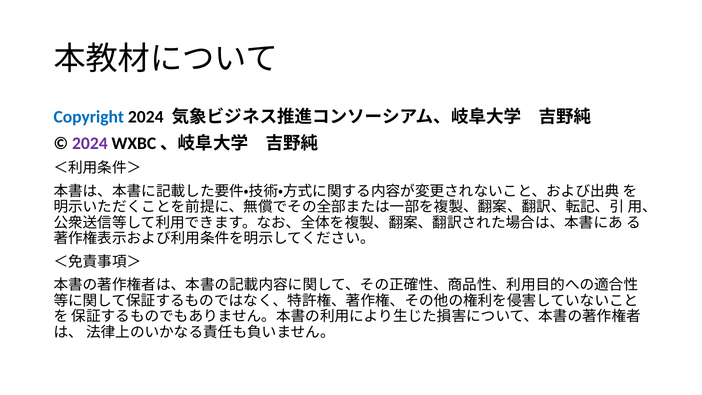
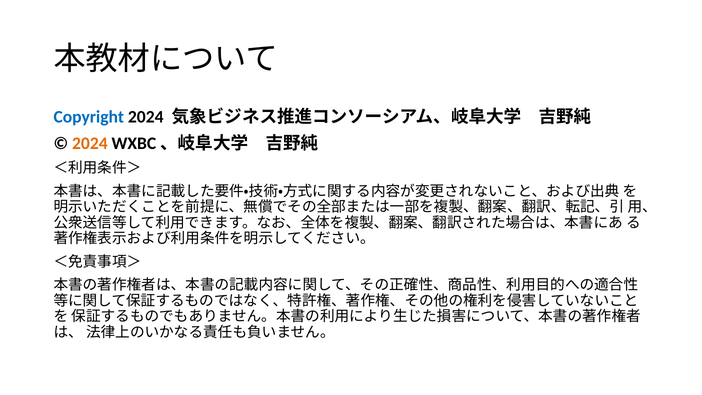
2024 at (90, 143) colour: purple -> orange
